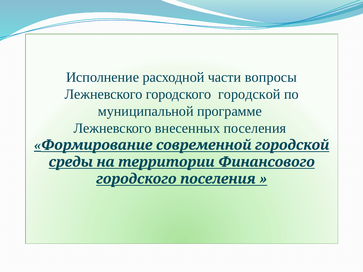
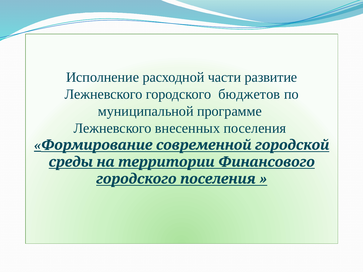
вопросы: вопросы -> развитие
городского городской: городской -> бюджетов
